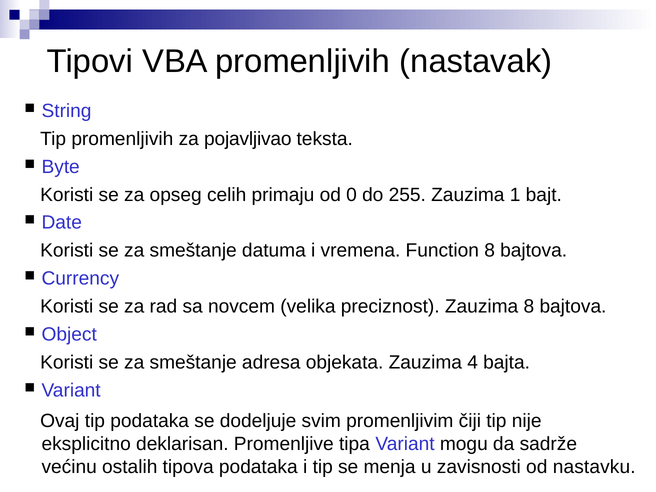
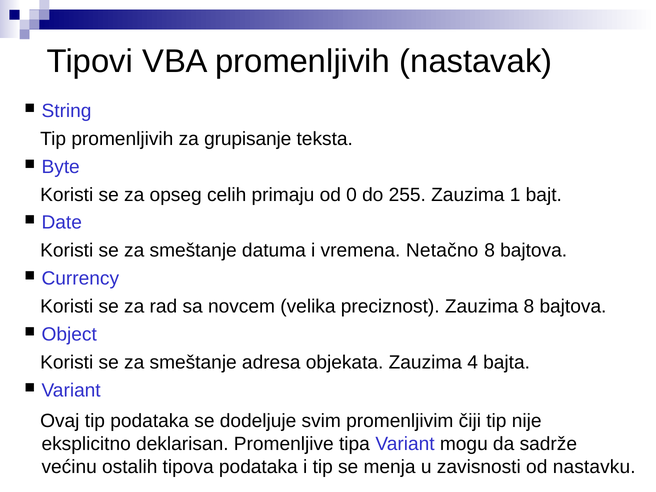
pojavljivao: pojavljivao -> grupisanje
Function: Function -> Netačno
